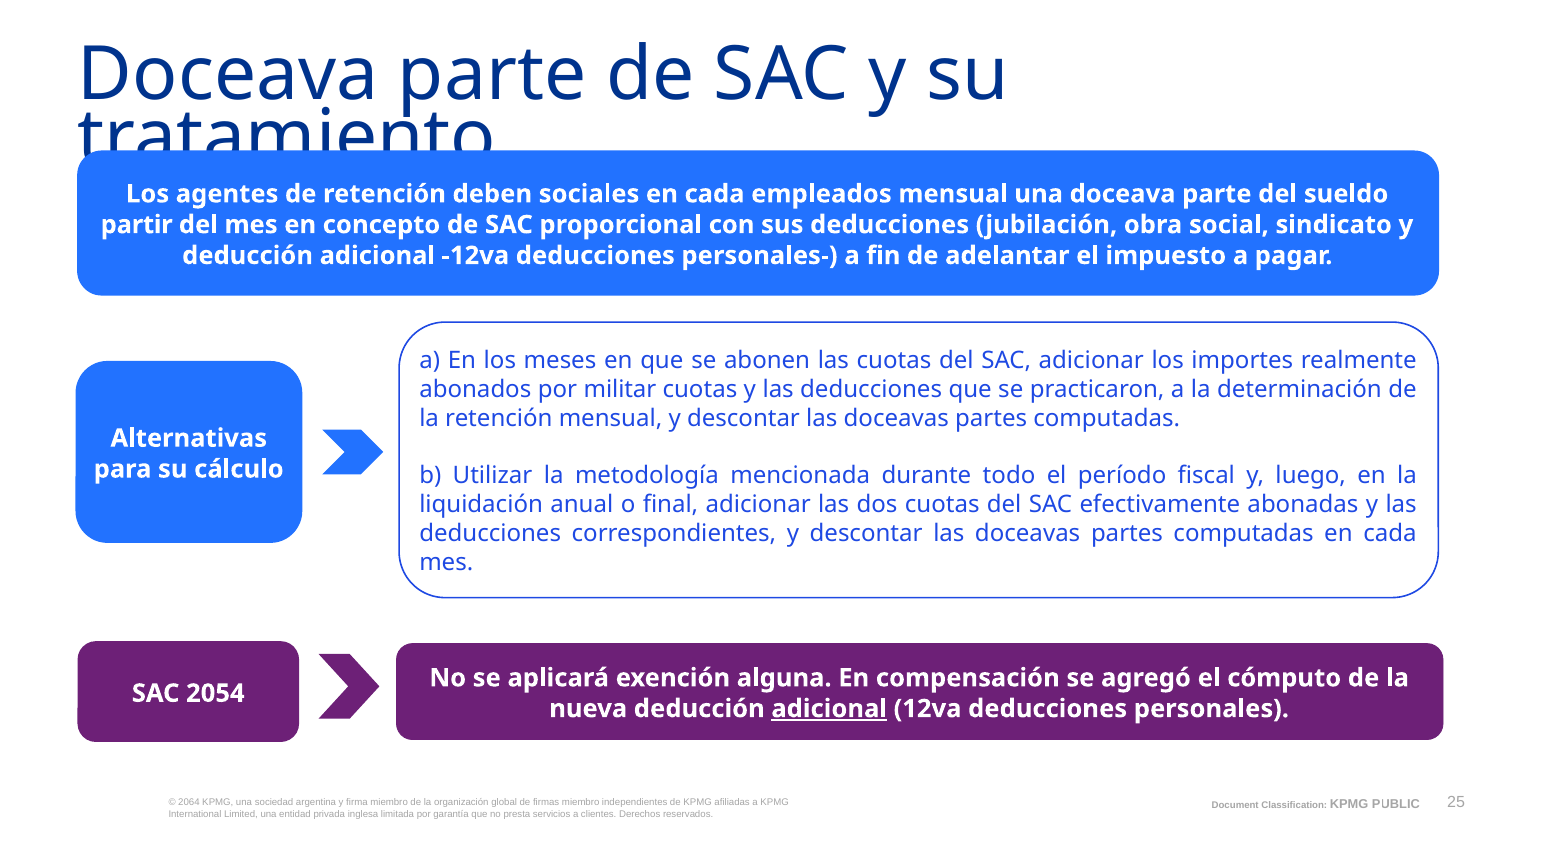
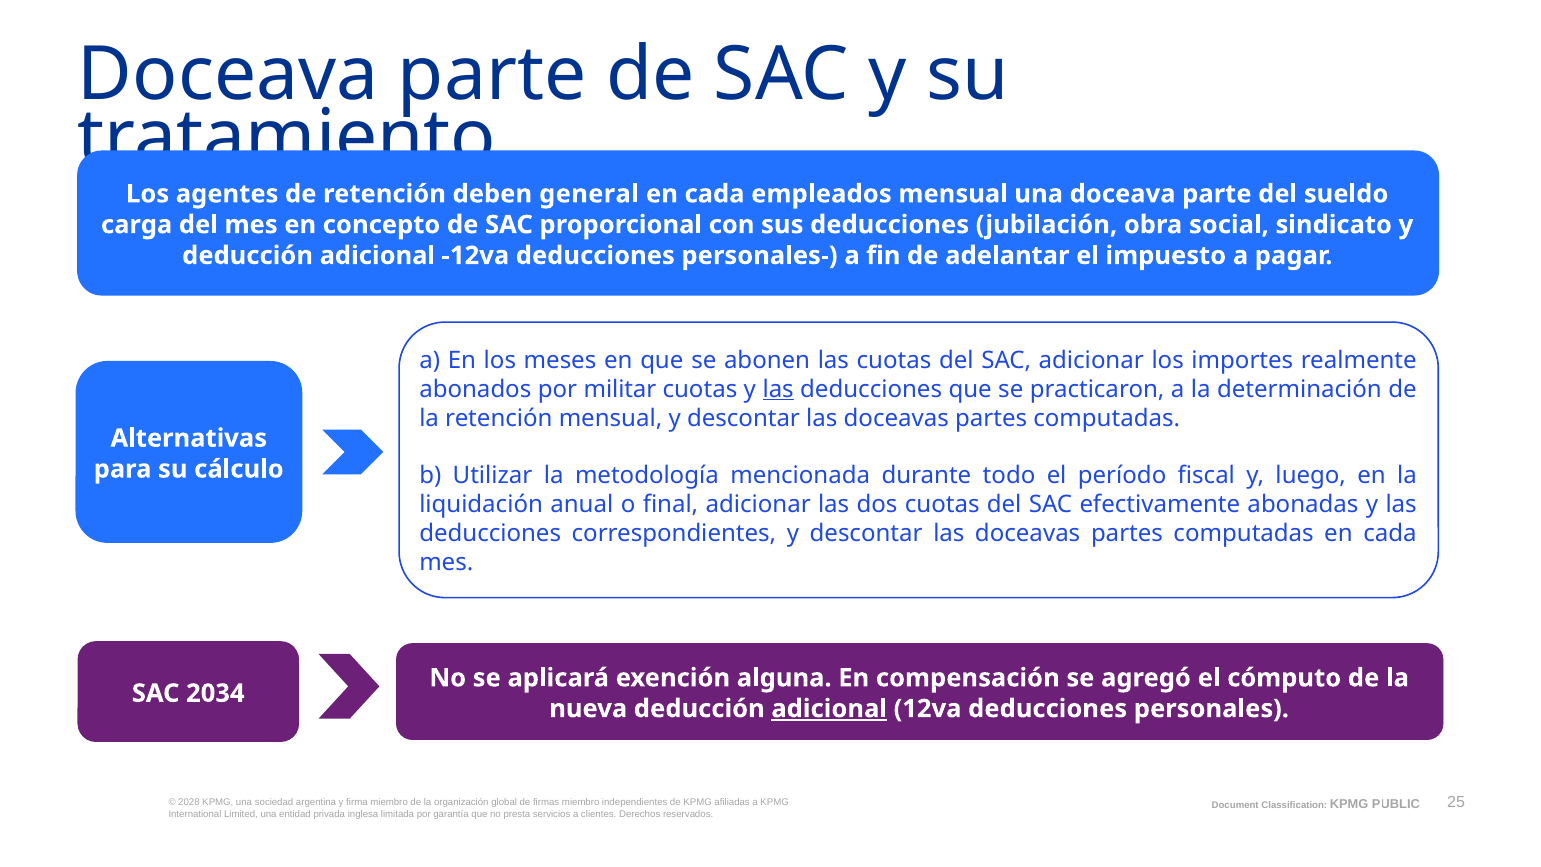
sociales: sociales -> general
partir: partir -> carga
las at (778, 389) underline: none -> present
2054: 2054 -> 2034
2064: 2064 -> 2028
